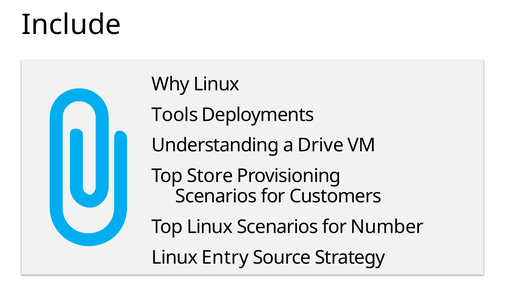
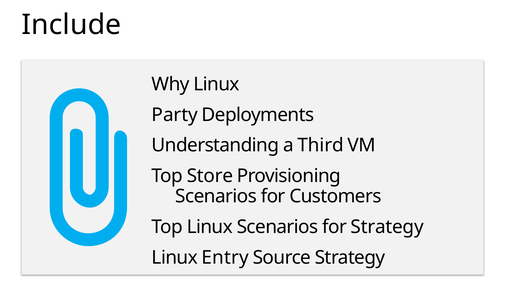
Tools: Tools -> Party
Drive: Drive -> Third
for Number: Number -> Strategy
